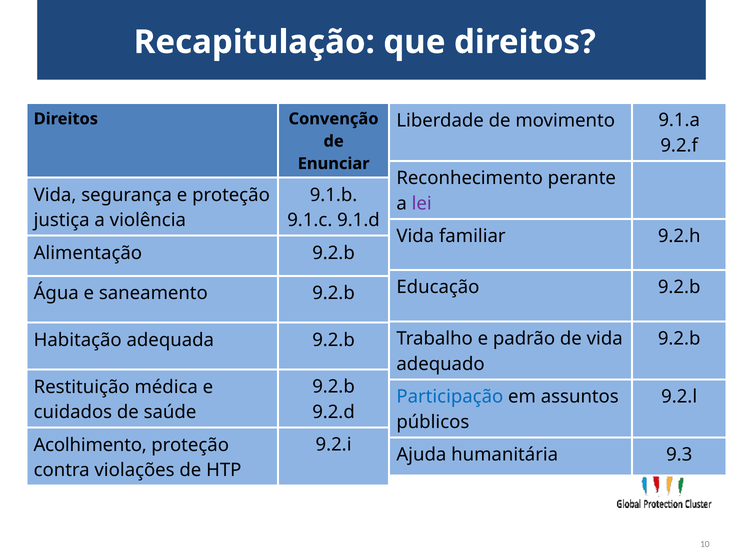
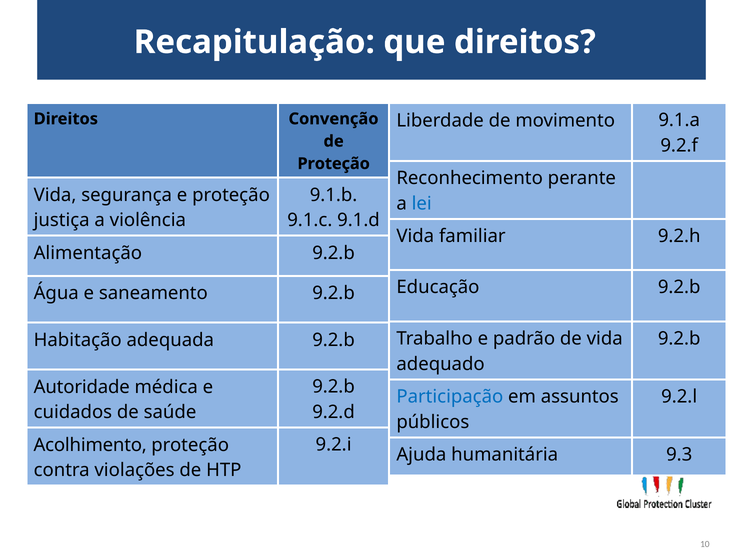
Enunciar at (334, 164): Enunciar -> Proteção
lei colour: purple -> blue
Restituição: Restituição -> Autoridade
